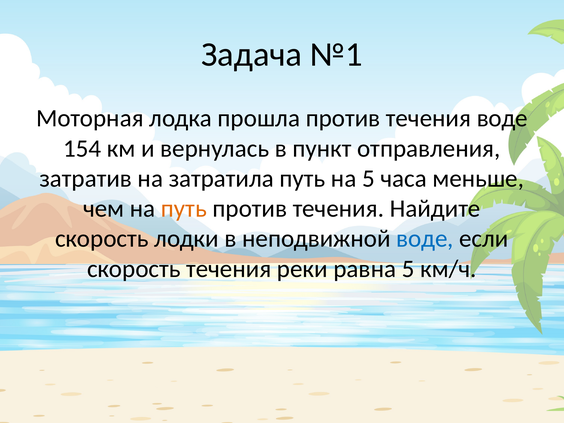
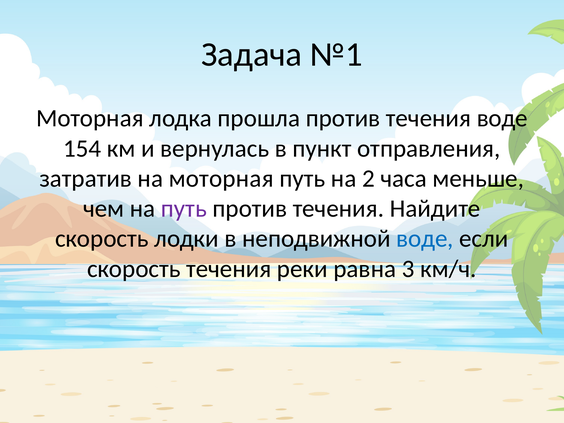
на затратила: затратила -> моторная
на 5: 5 -> 2
путь at (184, 209) colour: orange -> purple
равна 5: 5 -> 3
